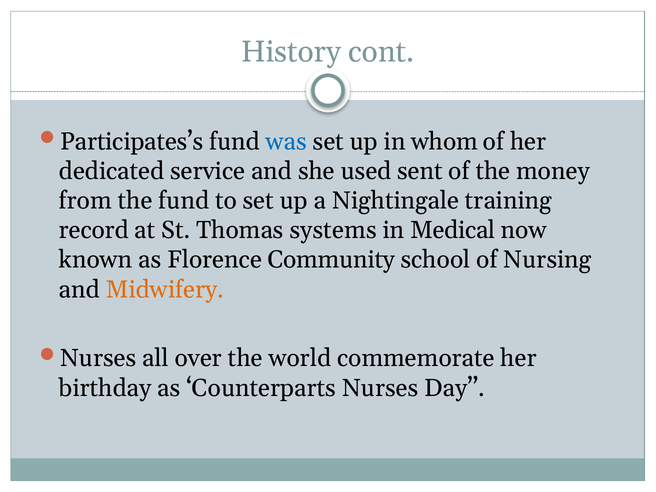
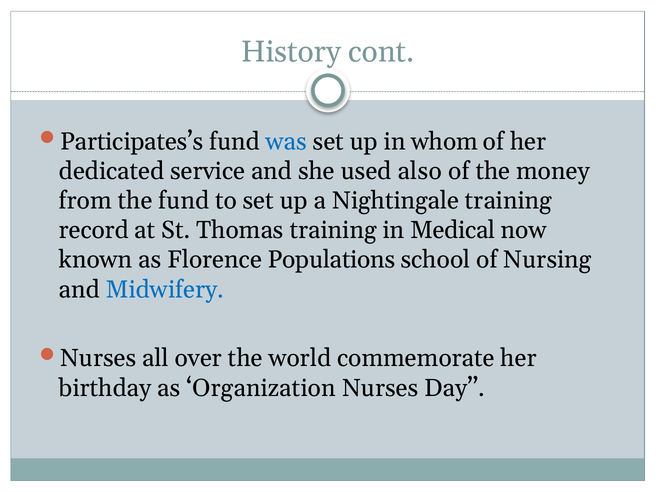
sent: sent -> also
Thomas systems: systems -> training
Community: Community -> Populations
Midwifery colour: orange -> blue
Counterparts: Counterparts -> Organization
